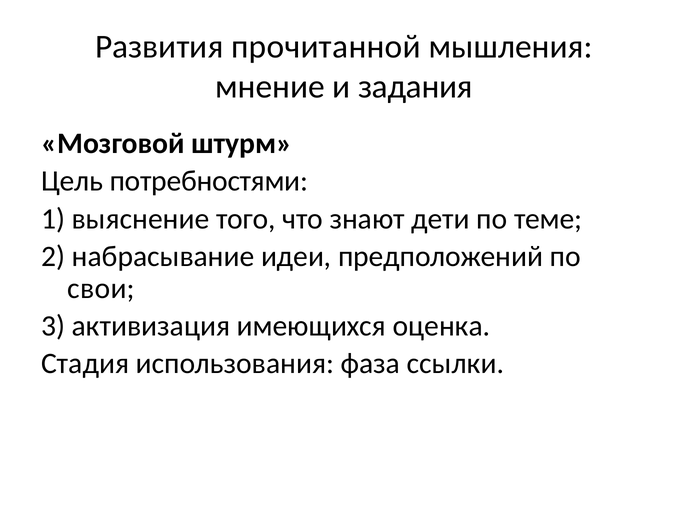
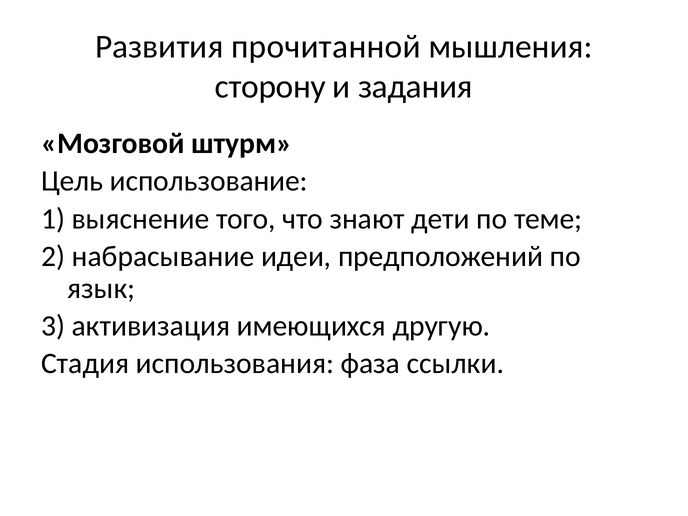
мнение: мнение -> сторону
потребностями: потребностями -> использование
свои: свои -> язык
оценка: оценка -> другую
